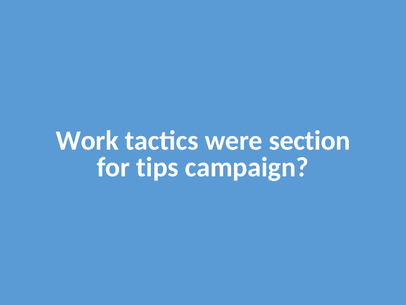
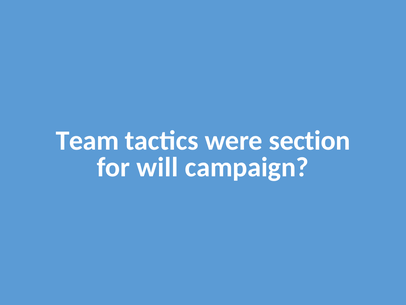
Work: Work -> Team
tips: tips -> will
